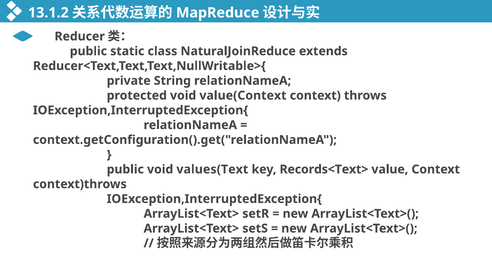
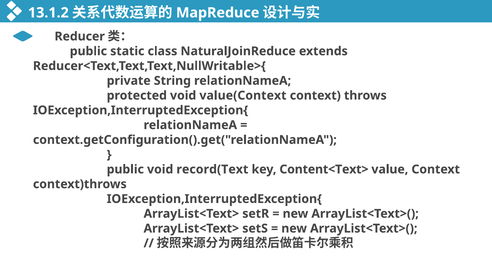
values(Text: values(Text -> record(Text
Records<Text>: Records<Text> -> Content<Text>
